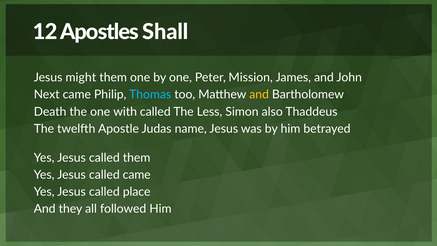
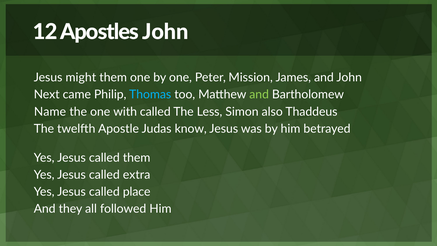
Apostles Shall: Shall -> John
and at (259, 95) colour: yellow -> light green
Death: Death -> Name
name: name -> know
called came: came -> extra
